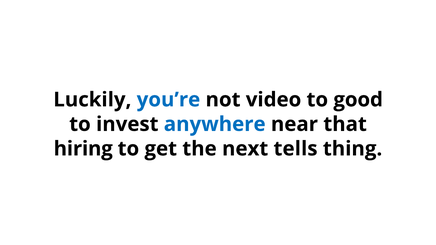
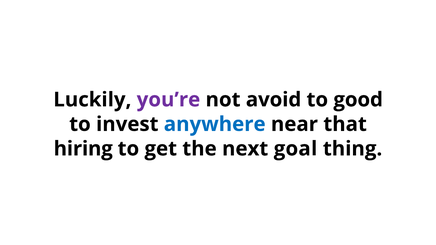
you’re colour: blue -> purple
video: video -> avoid
tells: tells -> goal
